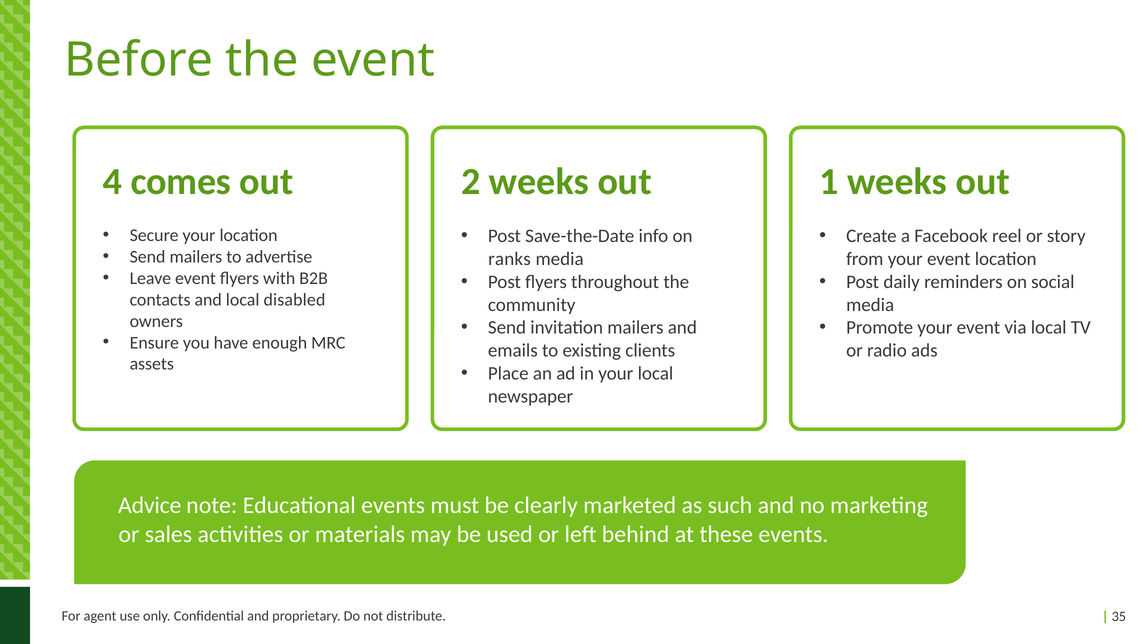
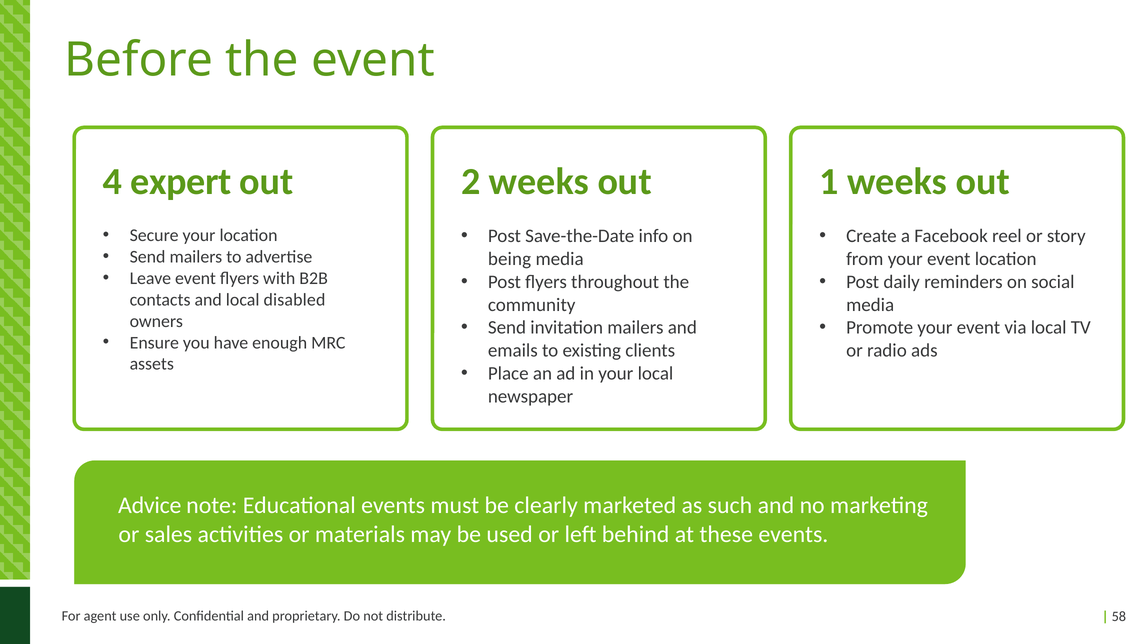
comes: comes -> expert
ranks: ranks -> being
35: 35 -> 58
